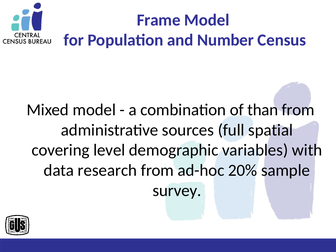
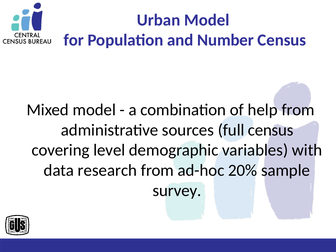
Frame: Frame -> Urban
than: than -> help
full spatial: spatial -> census
